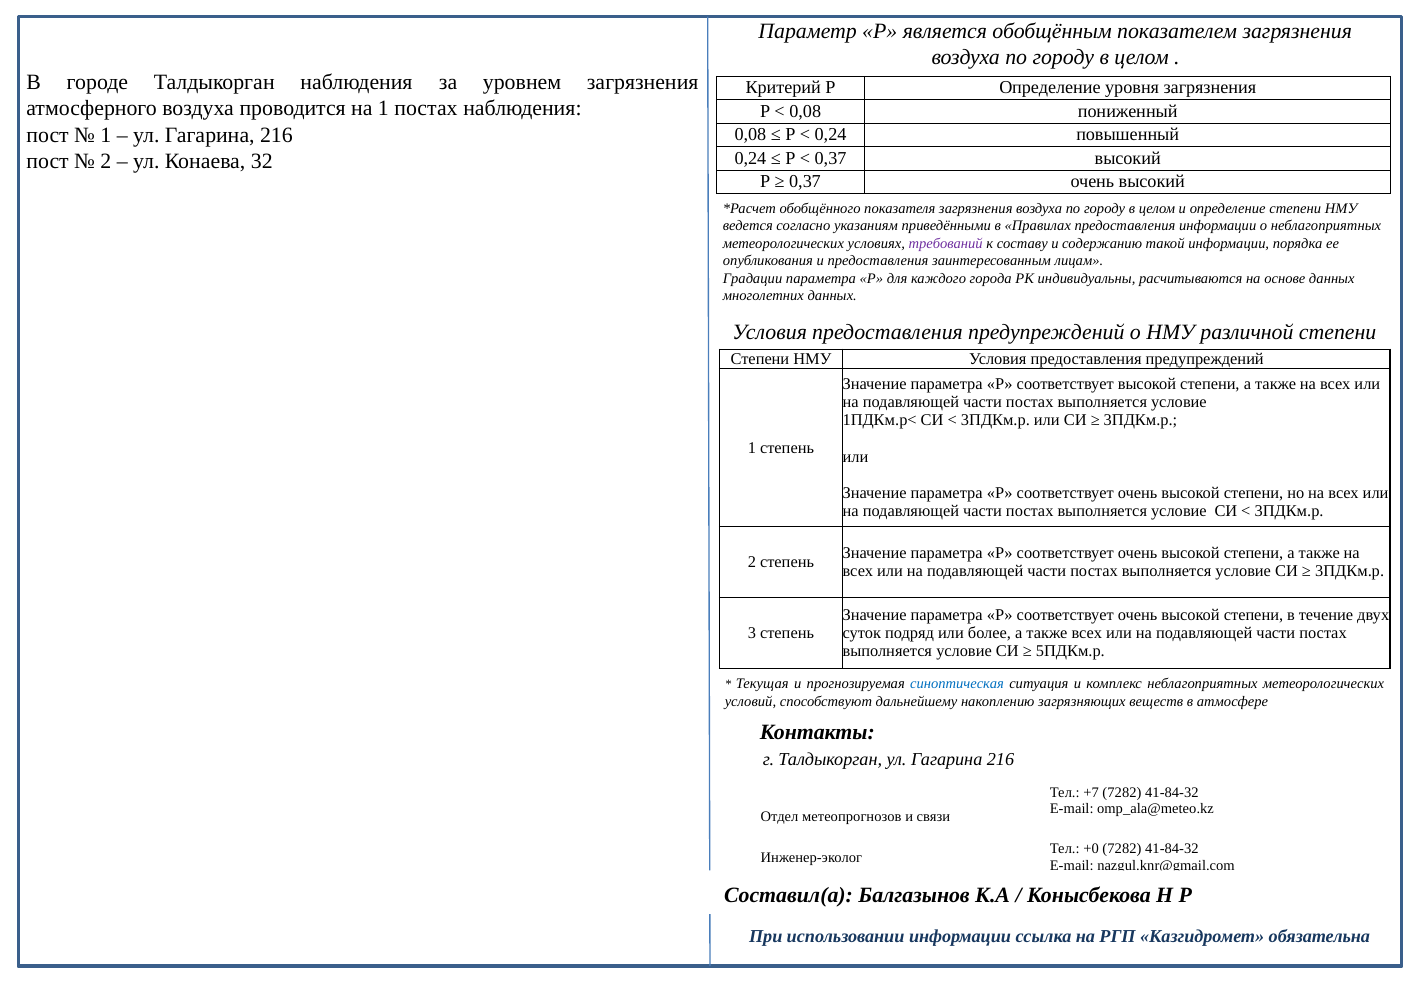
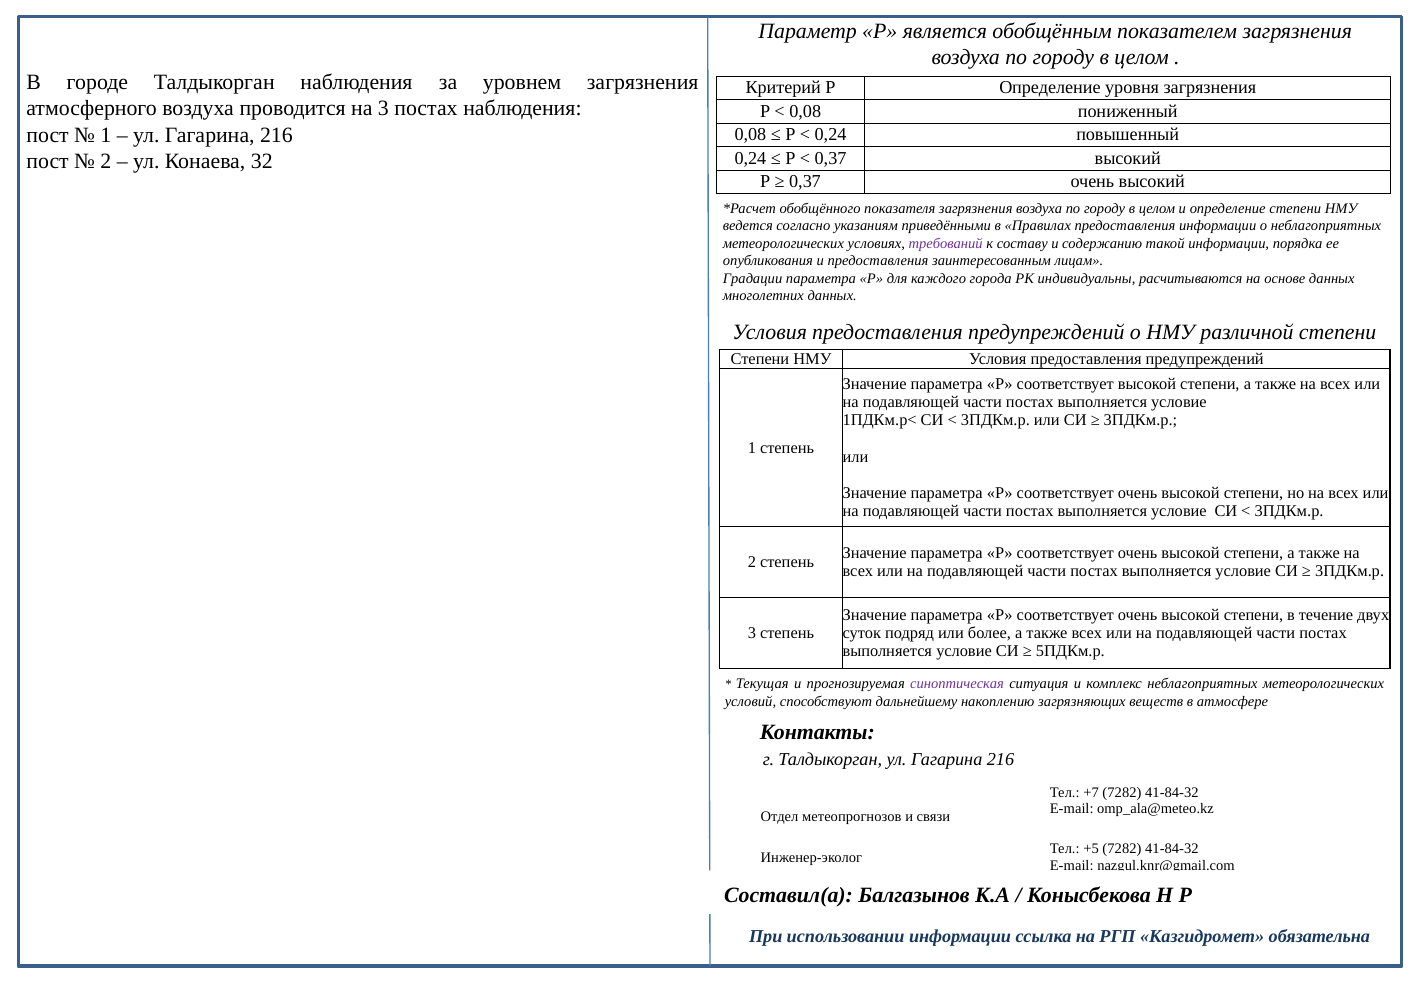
на 1: 1 -> 3
синоптическая colour: blue -> purple
+0: +0 -> +5
